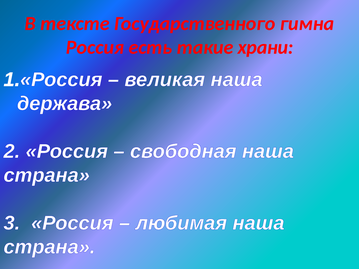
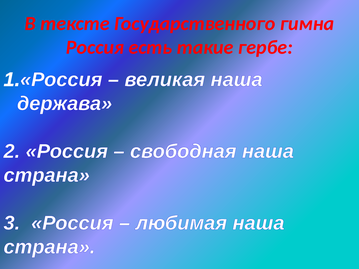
храни: храни -> гербе
